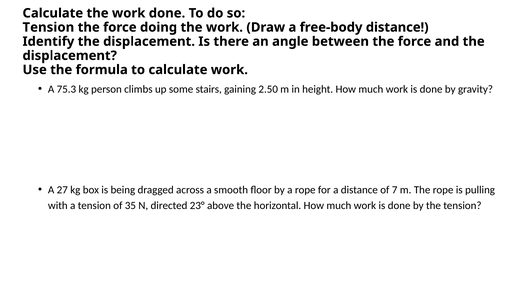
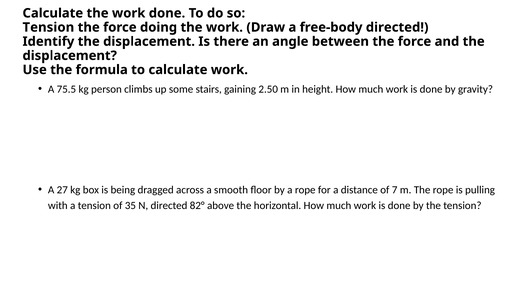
free-body distance: distance -> directed
75.3: 75.3 -> 75.5
23°: 23° -> 82°
